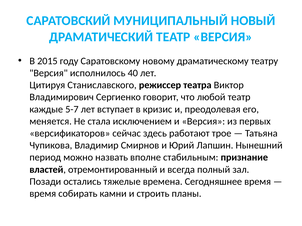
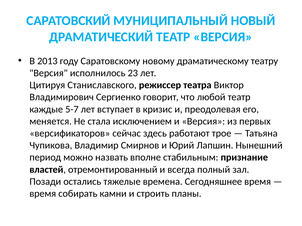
2015: 2015 -> 2013
40: 40 -> 23
